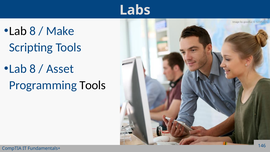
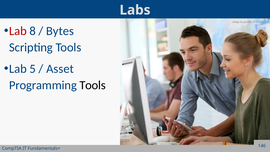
Lab at (18, 31) colour: black -> red
Make: Make -> Bytes
8 at (33, 69): 8 -> 5
